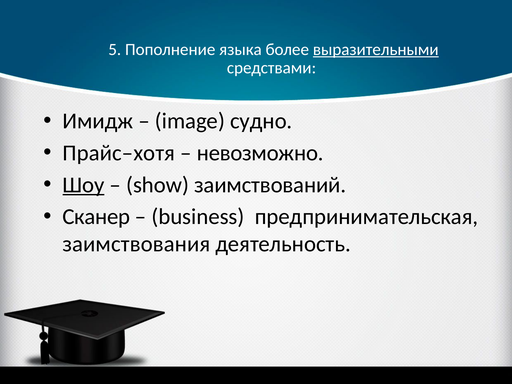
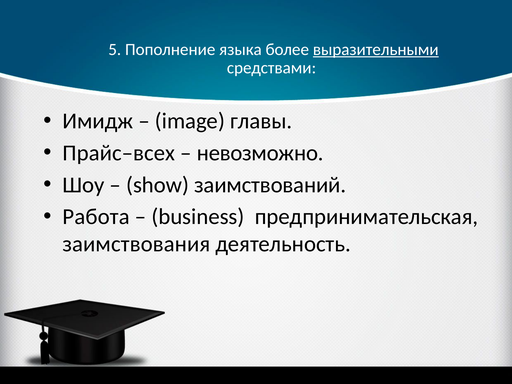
судно: судно -> главы
Прайс–хотя: Прайс–хотя -> Прайс–всех
Шоу underline: present -> none
Сканер: Сканер -> Работа
